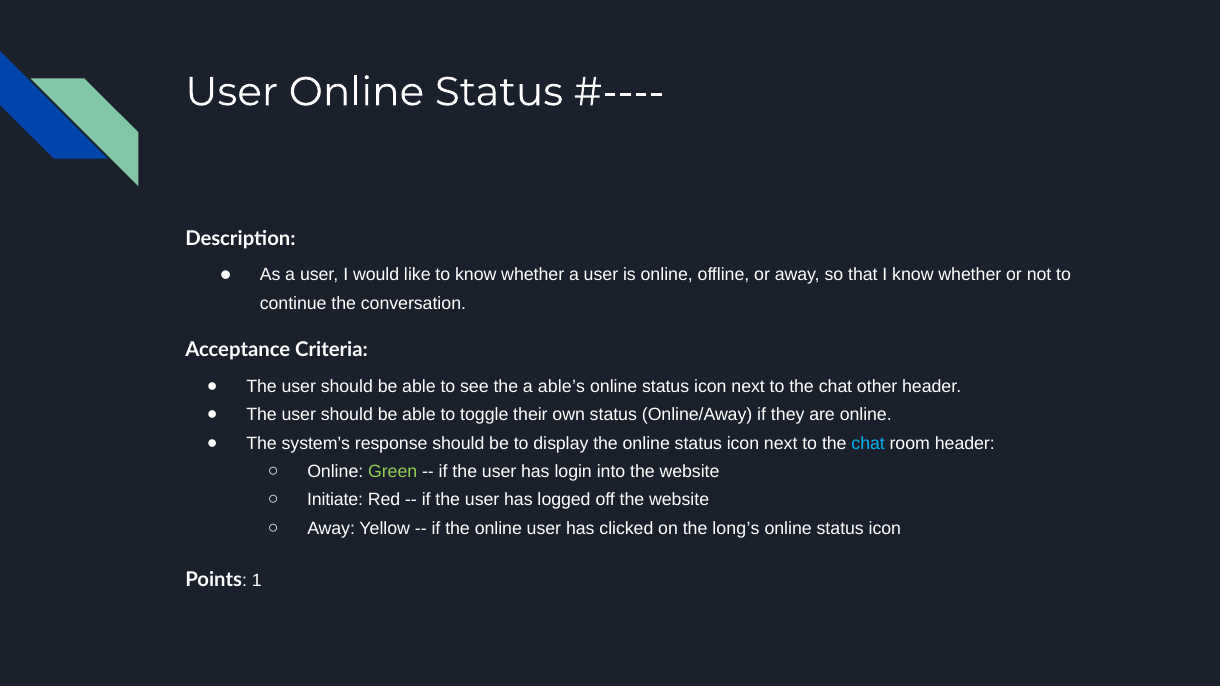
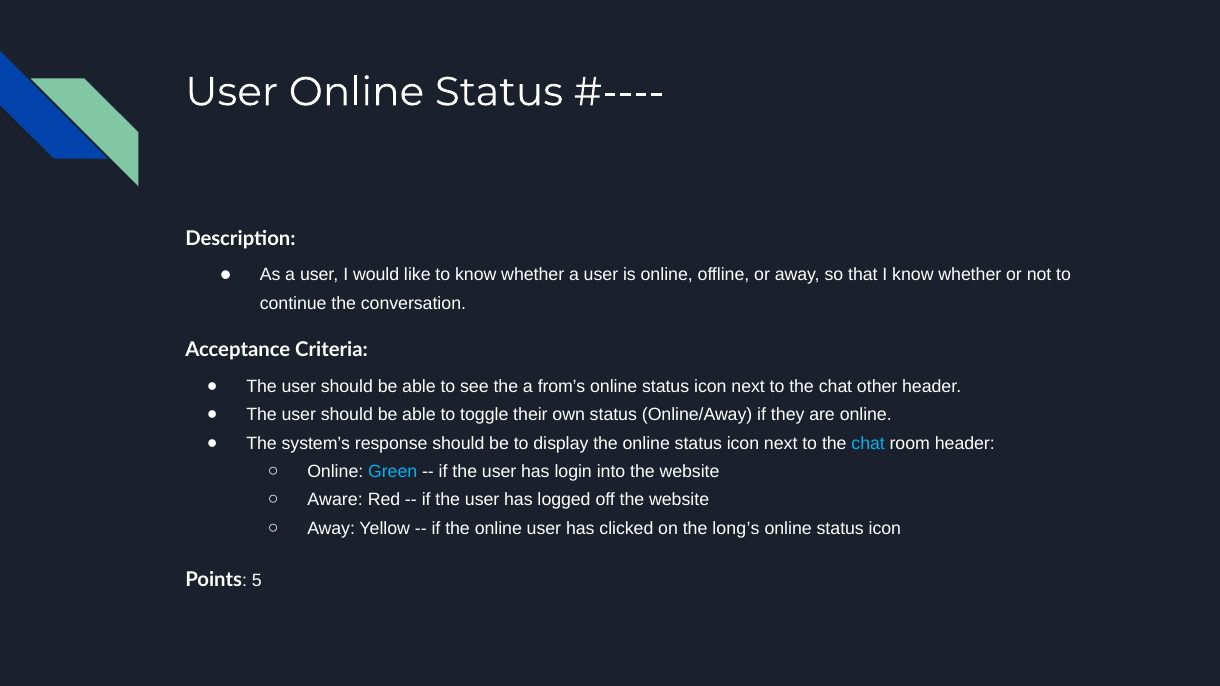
able’s: able’s -> from’s
Green colour: light green -> light blue
Initiate: Initiate -> Aware
1: 1 -> 5
